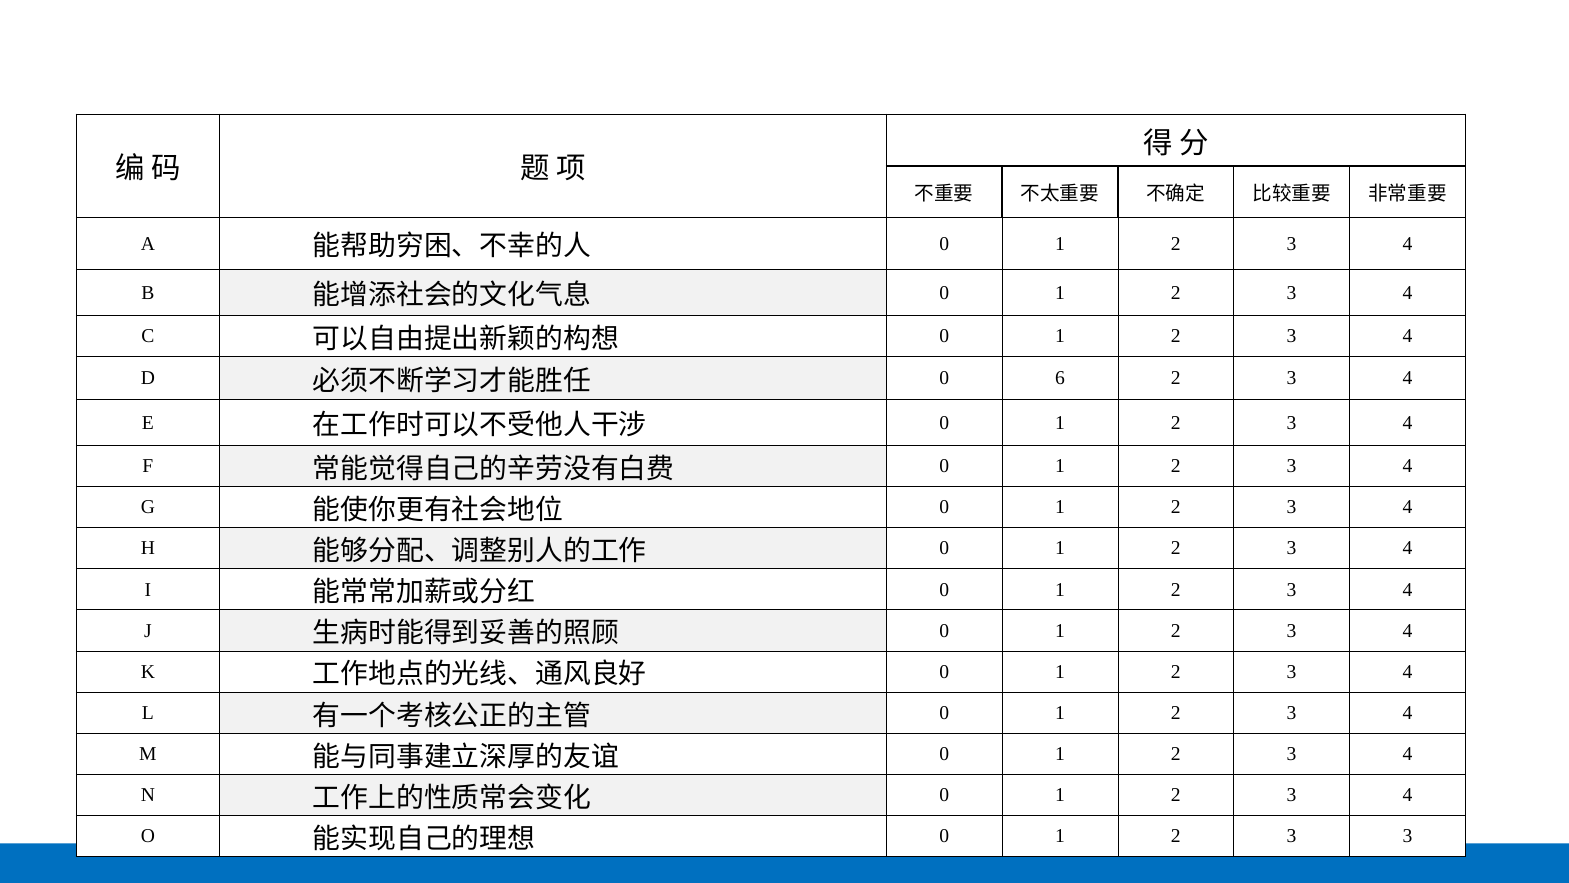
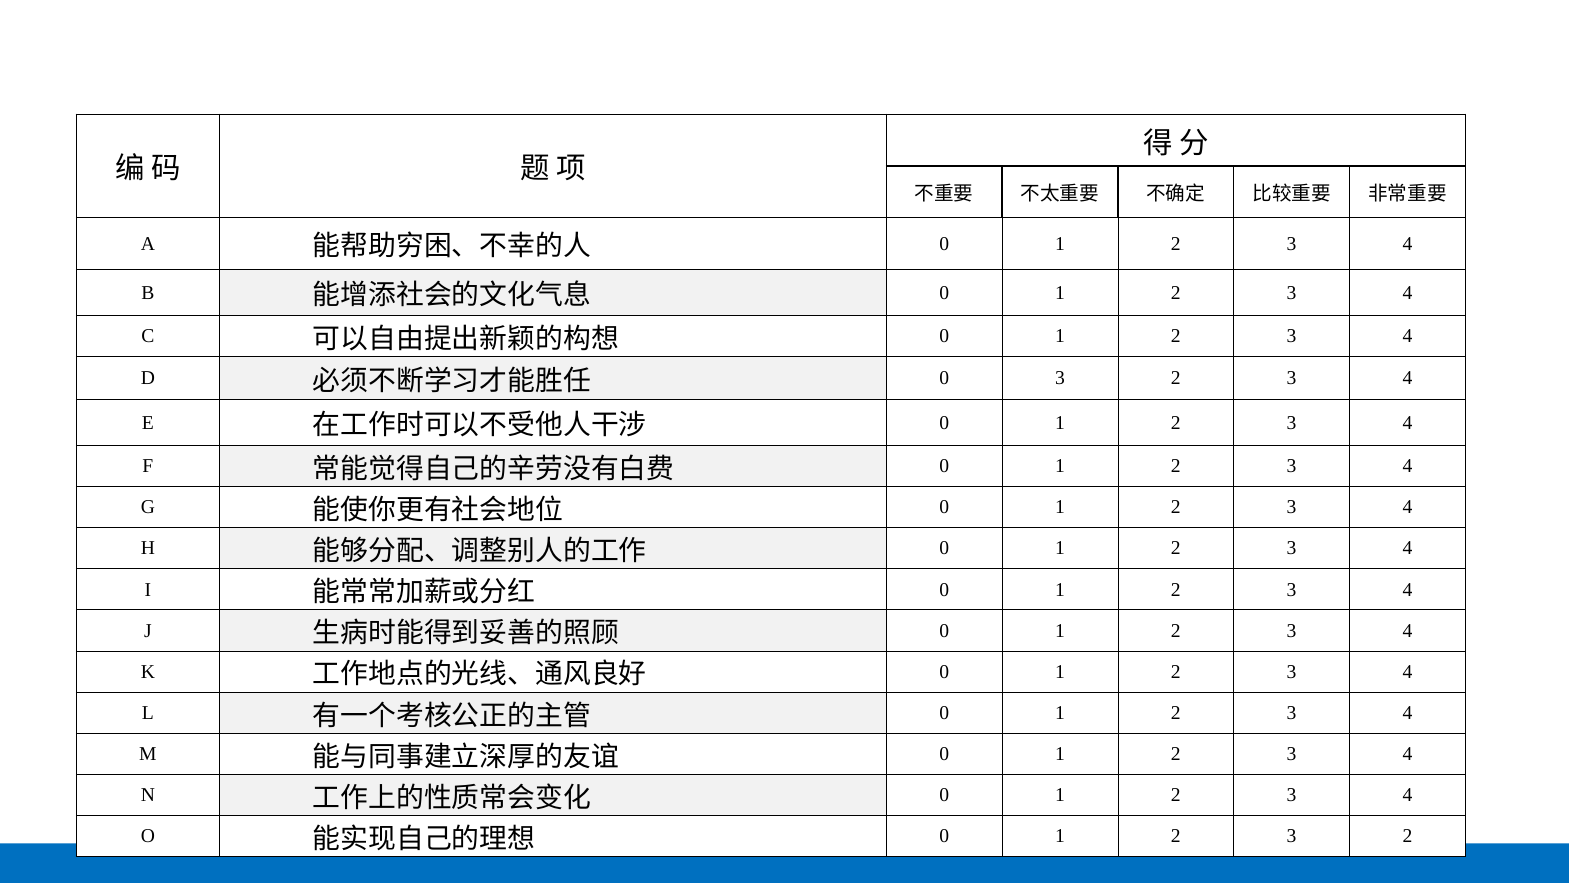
0 6: 6 -> 3
2 3 3: 3 -> 2
